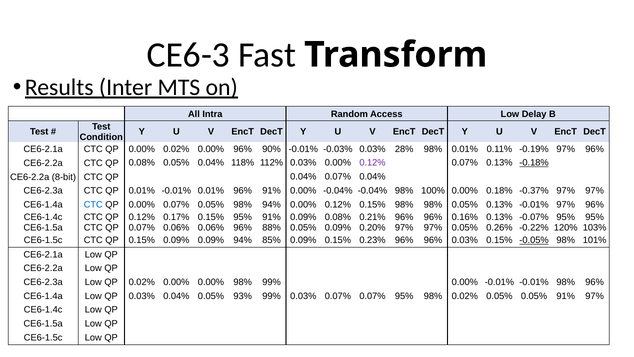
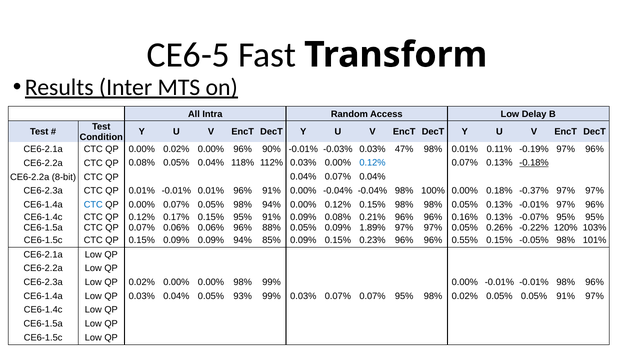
CE6-3: CE6-3 -> CE6-5
28%: 28% -> 47%
0.12% at (372, 163) colour: purple -> blue
0.20%: 0.20% -> 1.89%
96% 0.03%: 0.03% -> 0.55%
-0.05% underline: present -> none
